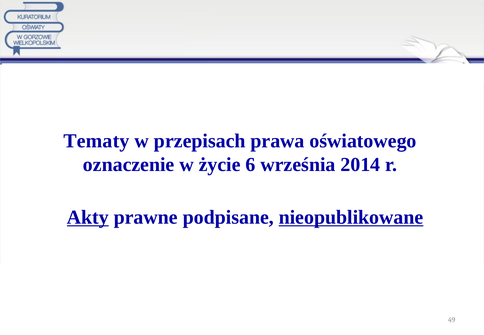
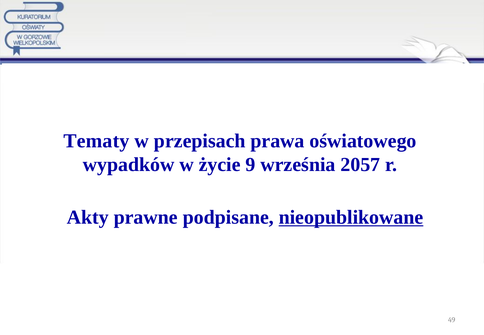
oznaczenie: oznaczenie -> wypadków
6: 6 -> 9
2014: 2014 -> 2057
Akty underline: present -> none
